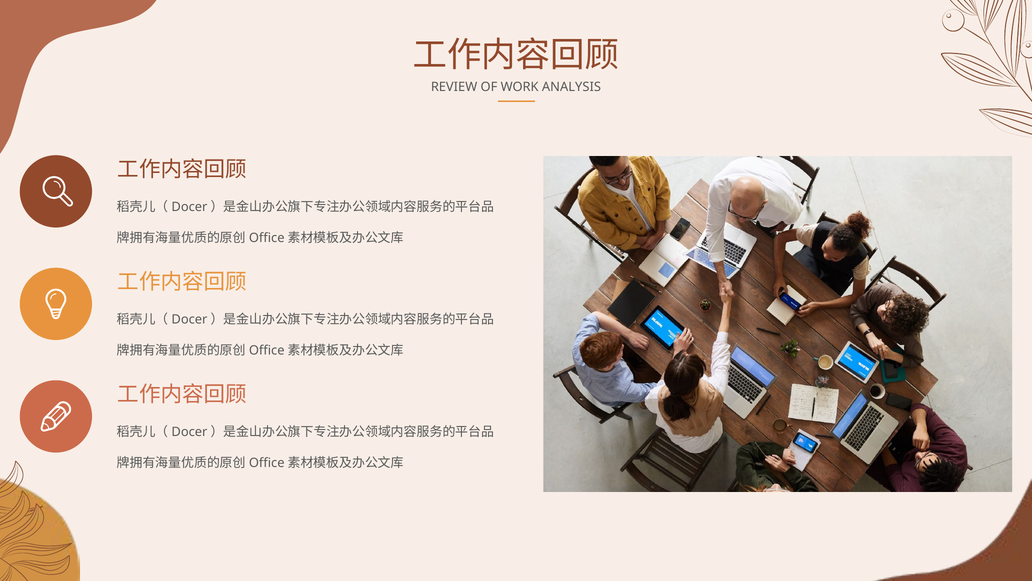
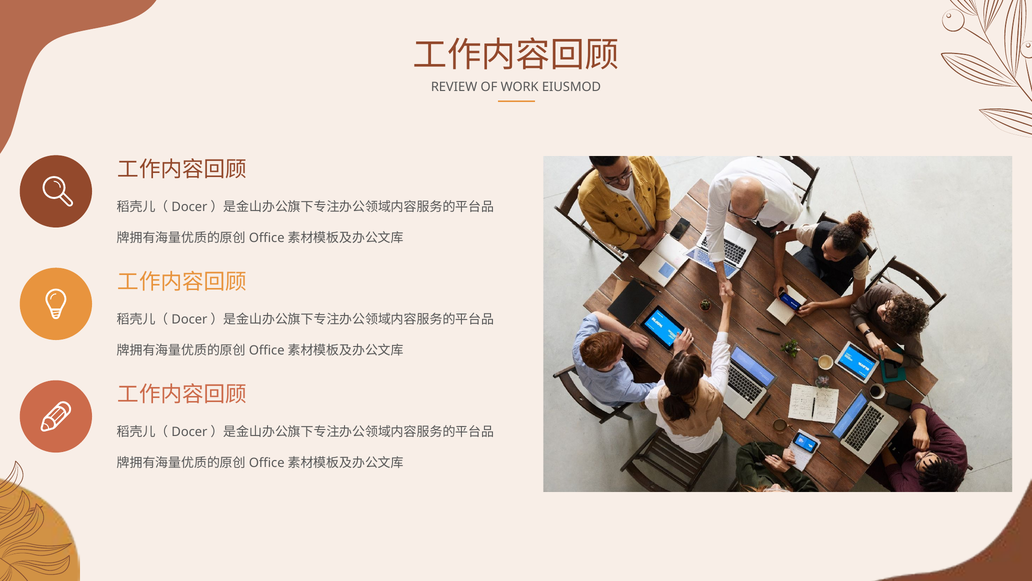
ANALYSIS: ANALYSIS -> EIUSMOD
